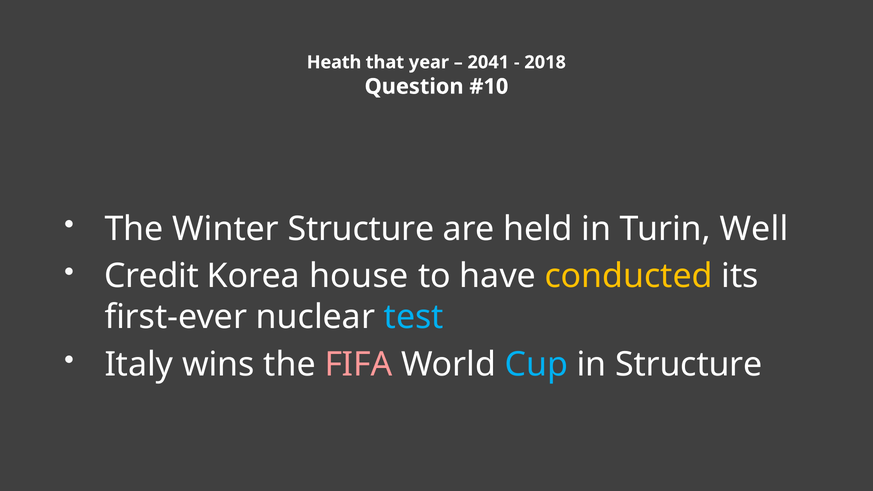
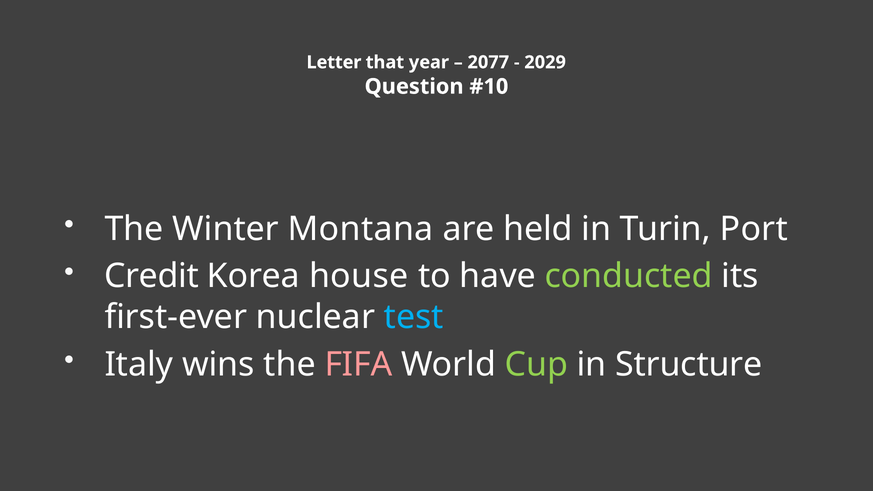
Heath: Heath -> Letter
2041: 2041 -> 2077
2018: 2018 -> 2029
Winter Structure: Structure -> Montana
Well: Well -> Port
conducted colour: yellow -> light green
Cup colour: light blue -> light green
